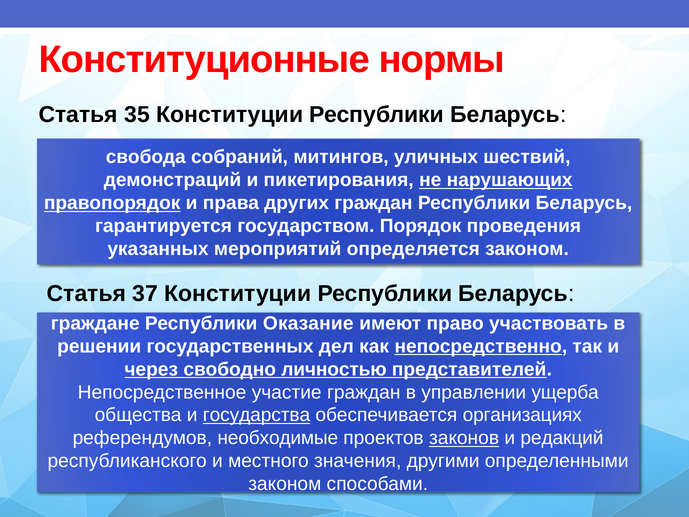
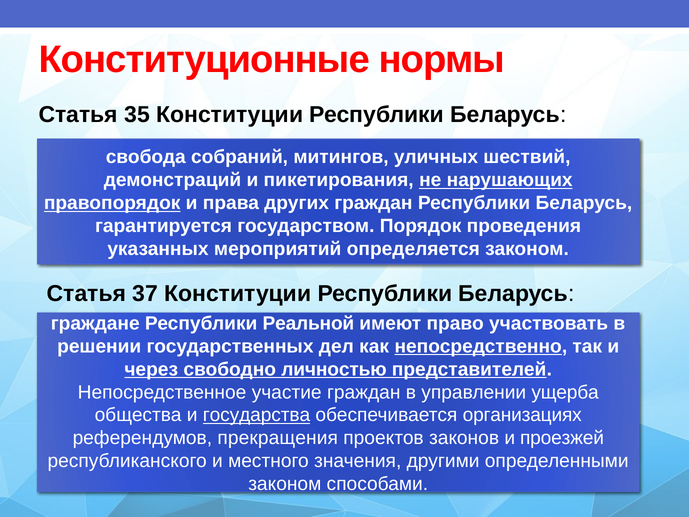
Оказание: Оказание -> Реальной
необходимые: необходимые -> прекращения
законов underline: present -> none
редакций: редакций -> проезжей
